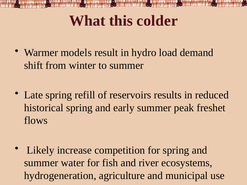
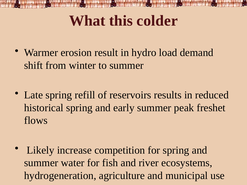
models: models -> erosion
